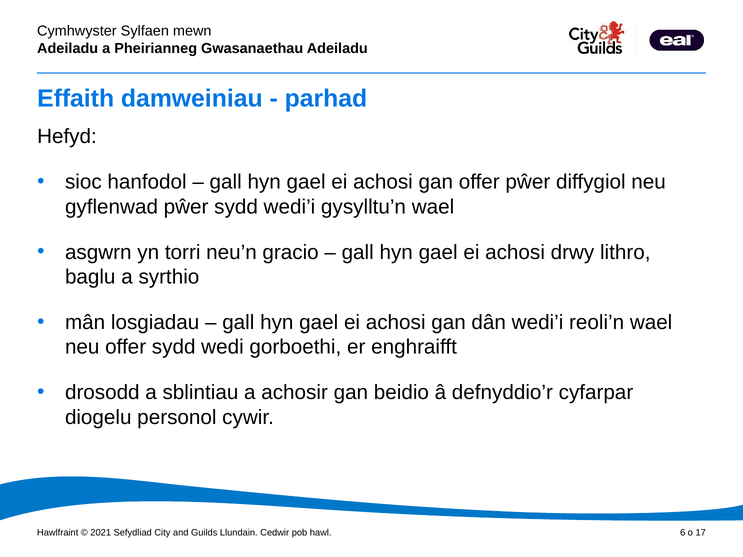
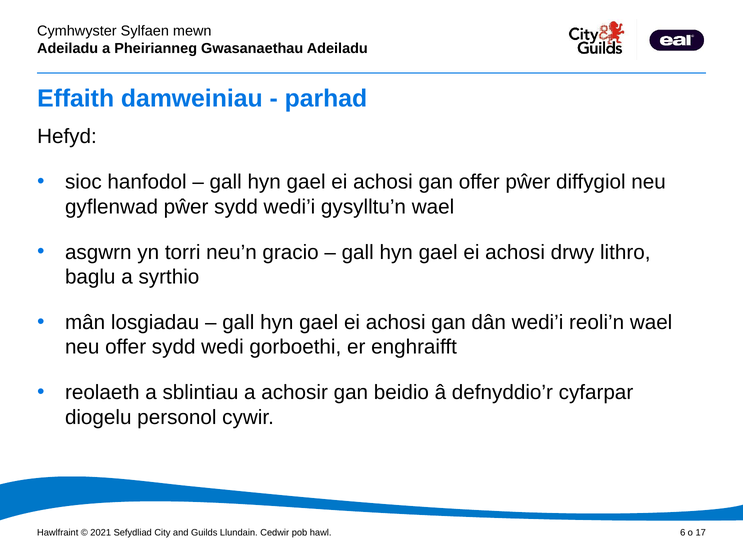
drosodd: drosodd -> reolaeth
